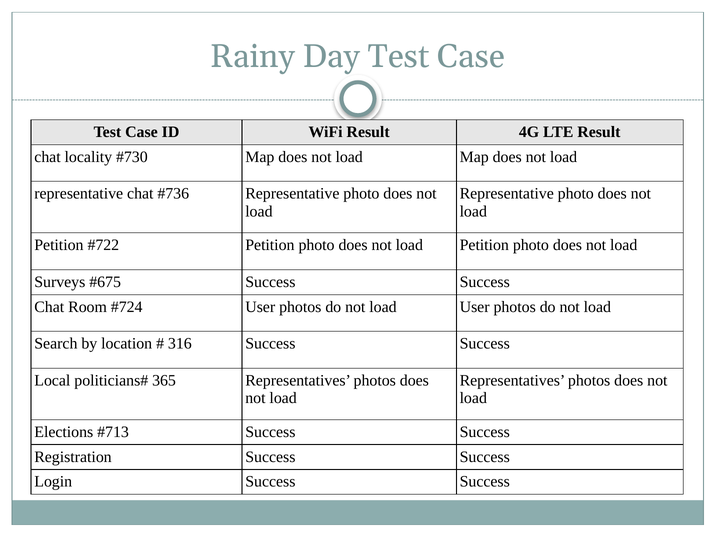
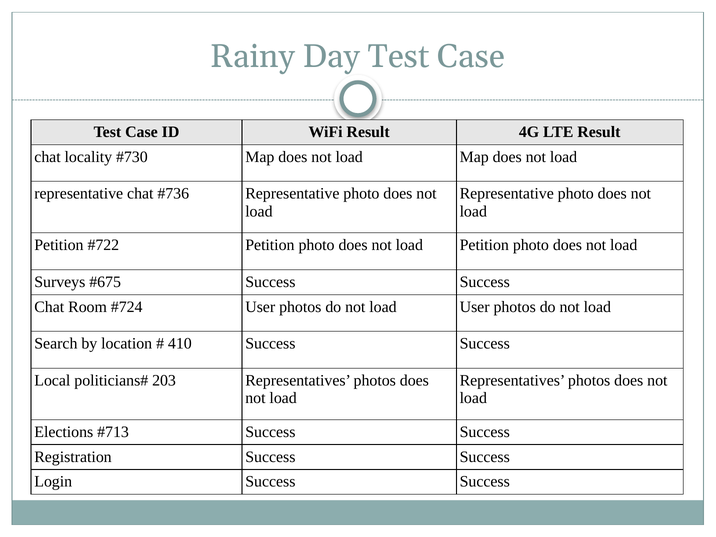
316: 316 -> 410
365: 365 -> 203
